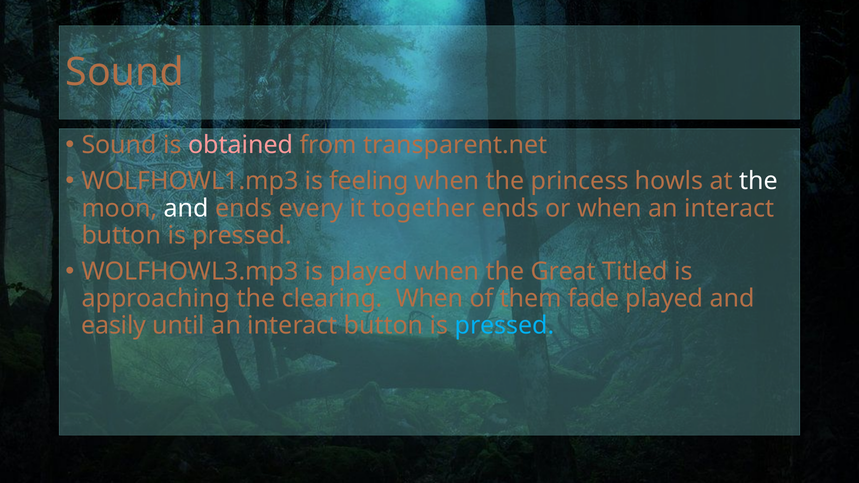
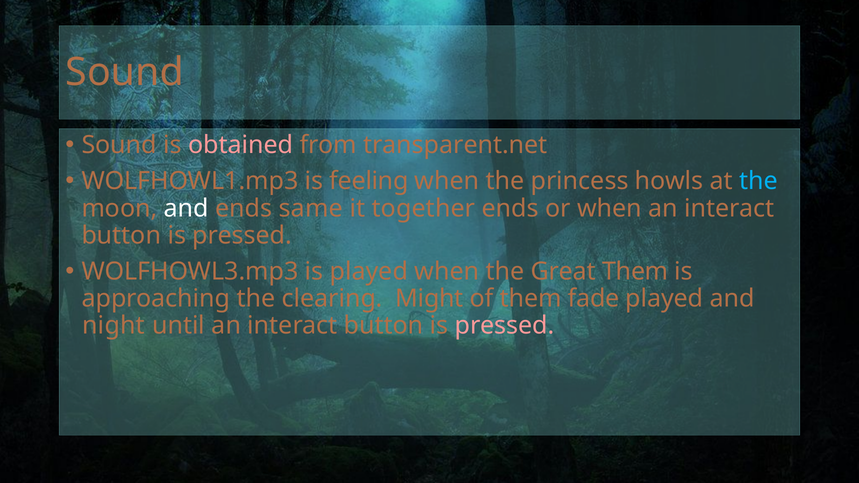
the at (758, 181) colour: white -> light blue
every: every -> same
Great Titled: Titled -> Them
clearing When: When -> Might
easily: easily -> night
pressed at (505, 326) colour: light blue -> pink
